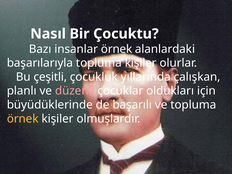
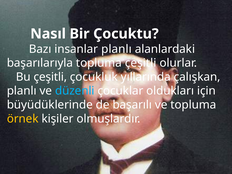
insanlar örnek: örnek -> planlı
topluma kişiler: kişiler -> çeşitli
düzenli colour: pink -> light blue
